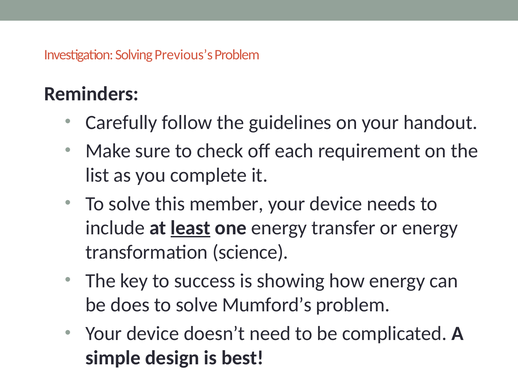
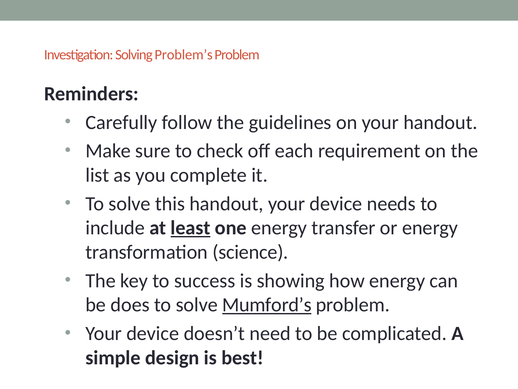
Previous’s: Previous’s -> Problem’s
this member: member -> handout
Mumford’s underline: none -> present
